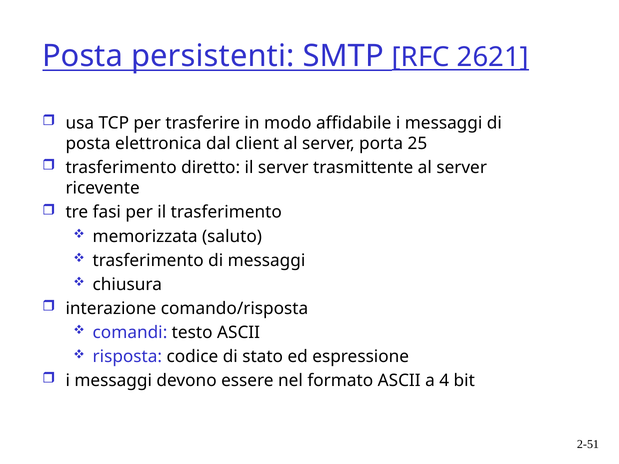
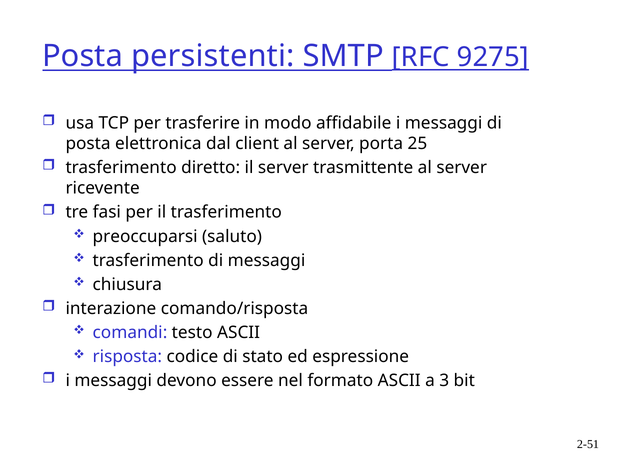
2621: 2621 -> 9275
memorizzata: memorizzata -> preoccuparsi
4: 4 -> 3
